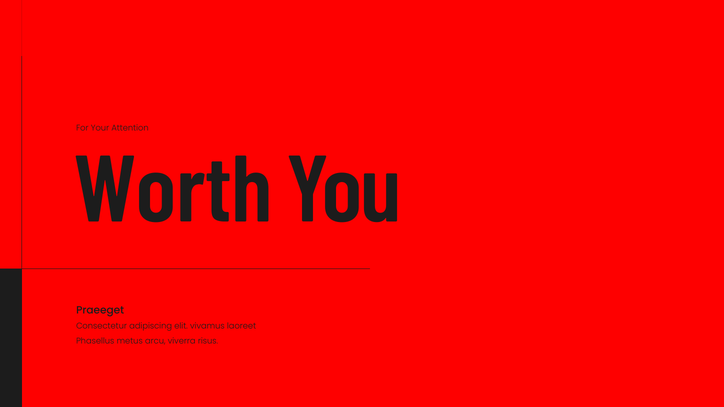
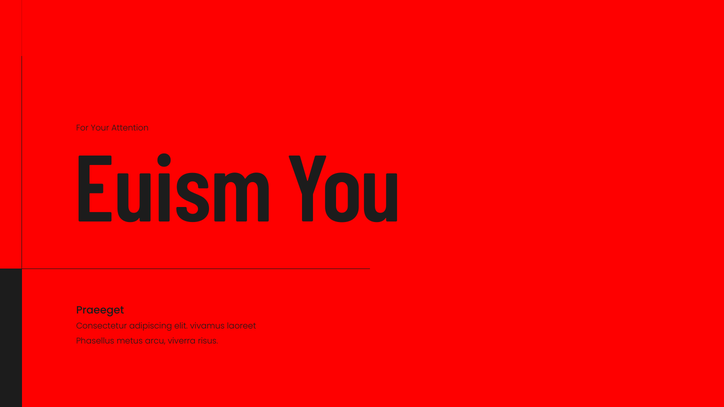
Worth: Worth -> Euism
